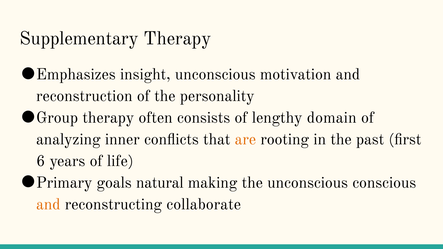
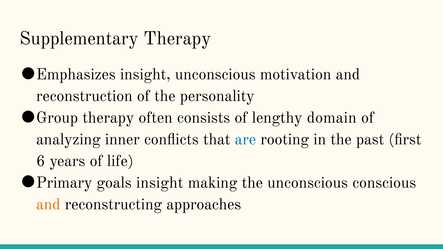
are colour: orange -> blue
goals natural: natural -> insight
collaborate: collaborate -> approaches
